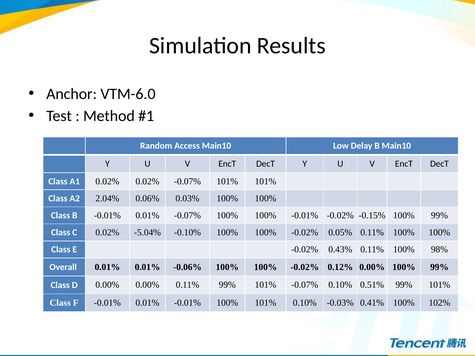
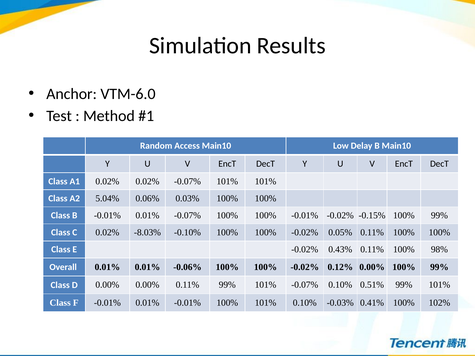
2.04%: 2.04% -> 5.04%
-5.04%: -5.04% -> -8.03%
